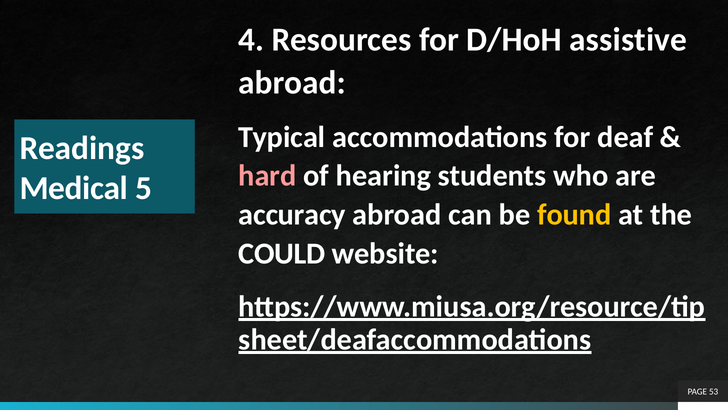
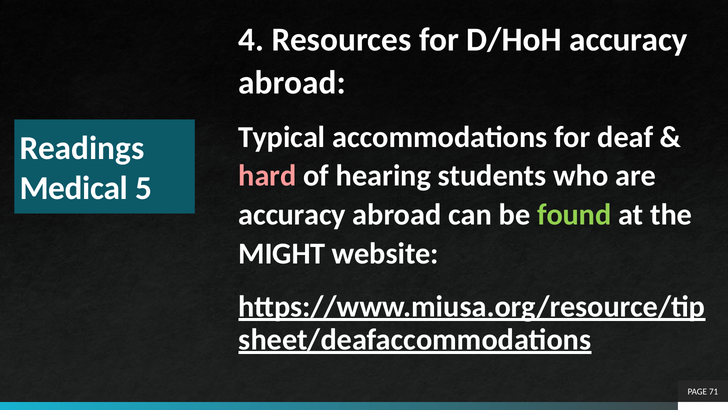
D/HoH assistive: assistive -> accuracy
found colour: yellow -> light green
COULD: COULD -> MIGHT
53: 53 -> 71
